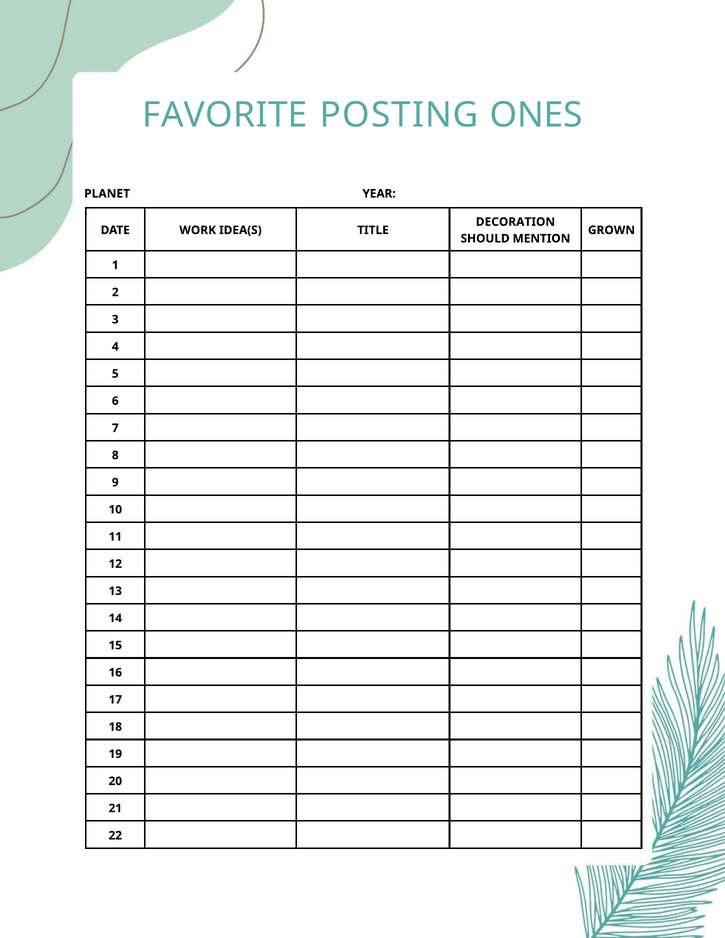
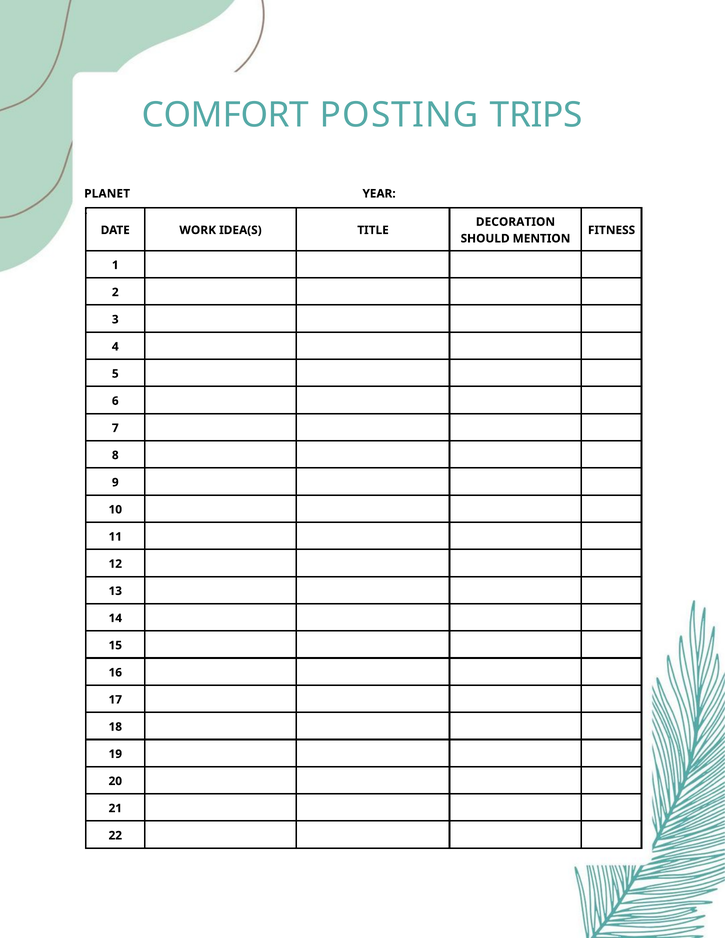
FAVORITE: FAVORITE -> COMFORT
ONES: ONES -> TRIPS
GROWN: GROWN -> FITNESS
